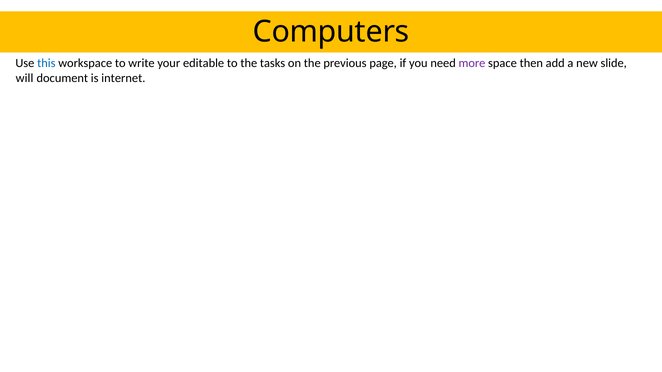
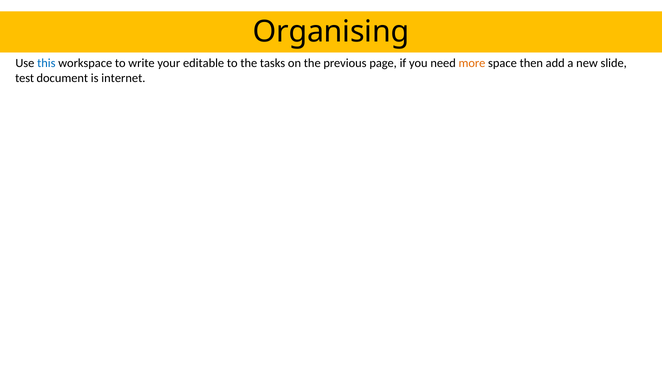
Computers: Computers -> Organising
more colour: purple -> orange
will: will -> test
